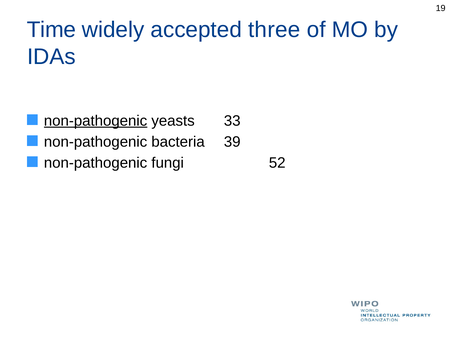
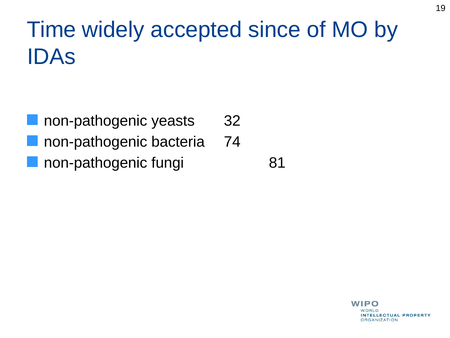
three: three -> since
non-pathogenic at (96, 121) underline: present -> none
33: 33 -> 32
39: 39 -> 74
52: 52 -> 81
